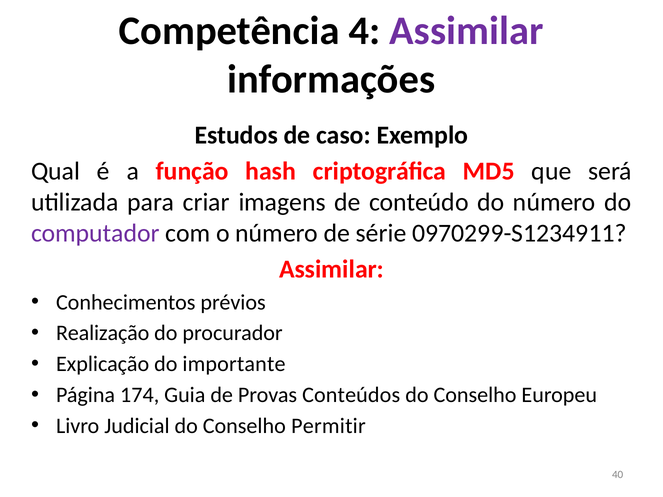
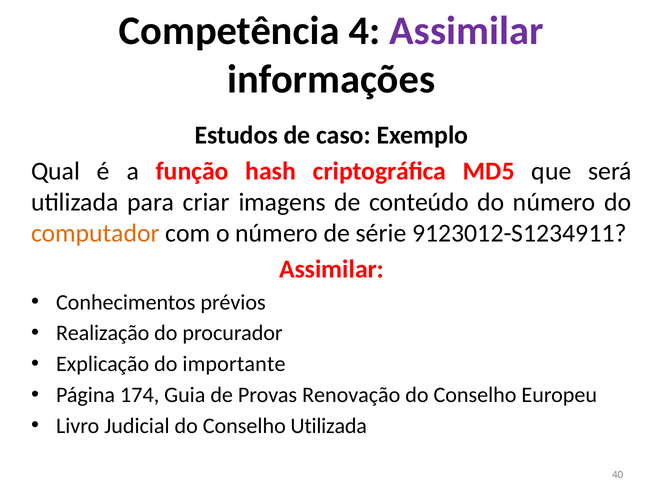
computador colour: purple -> orange
0970299-S1234911: 0970299-S1234911 -> 9123012-S1234911
Conteúdos: Conteúdos -> Renovação
Conselho Permitir: Permitir -> Utilizada
